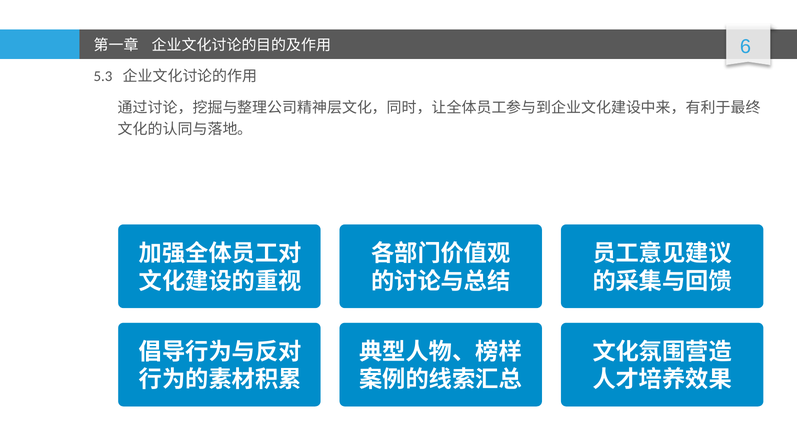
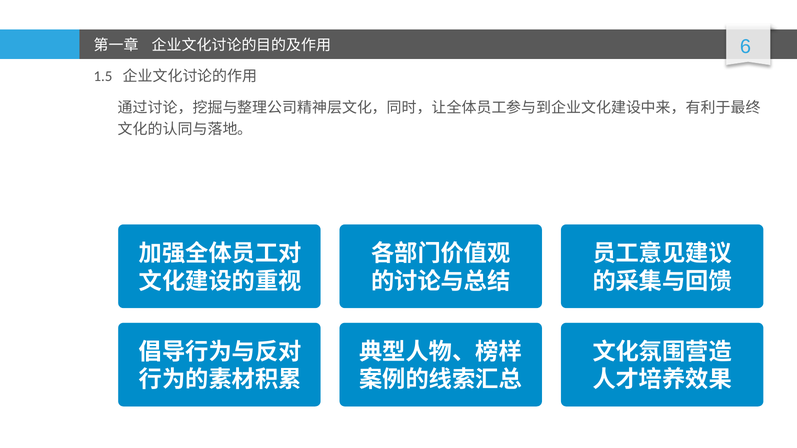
5.3: 5.3 -> 1.5
